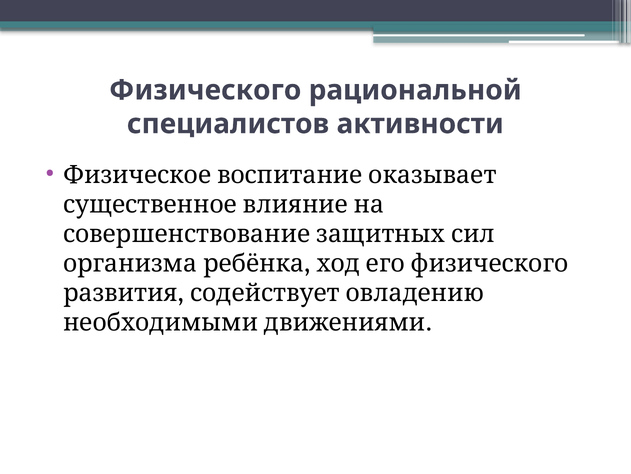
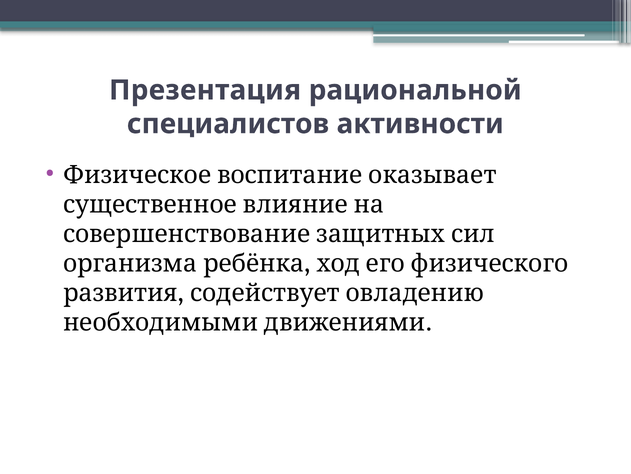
Физического: Физического -> Презентация
